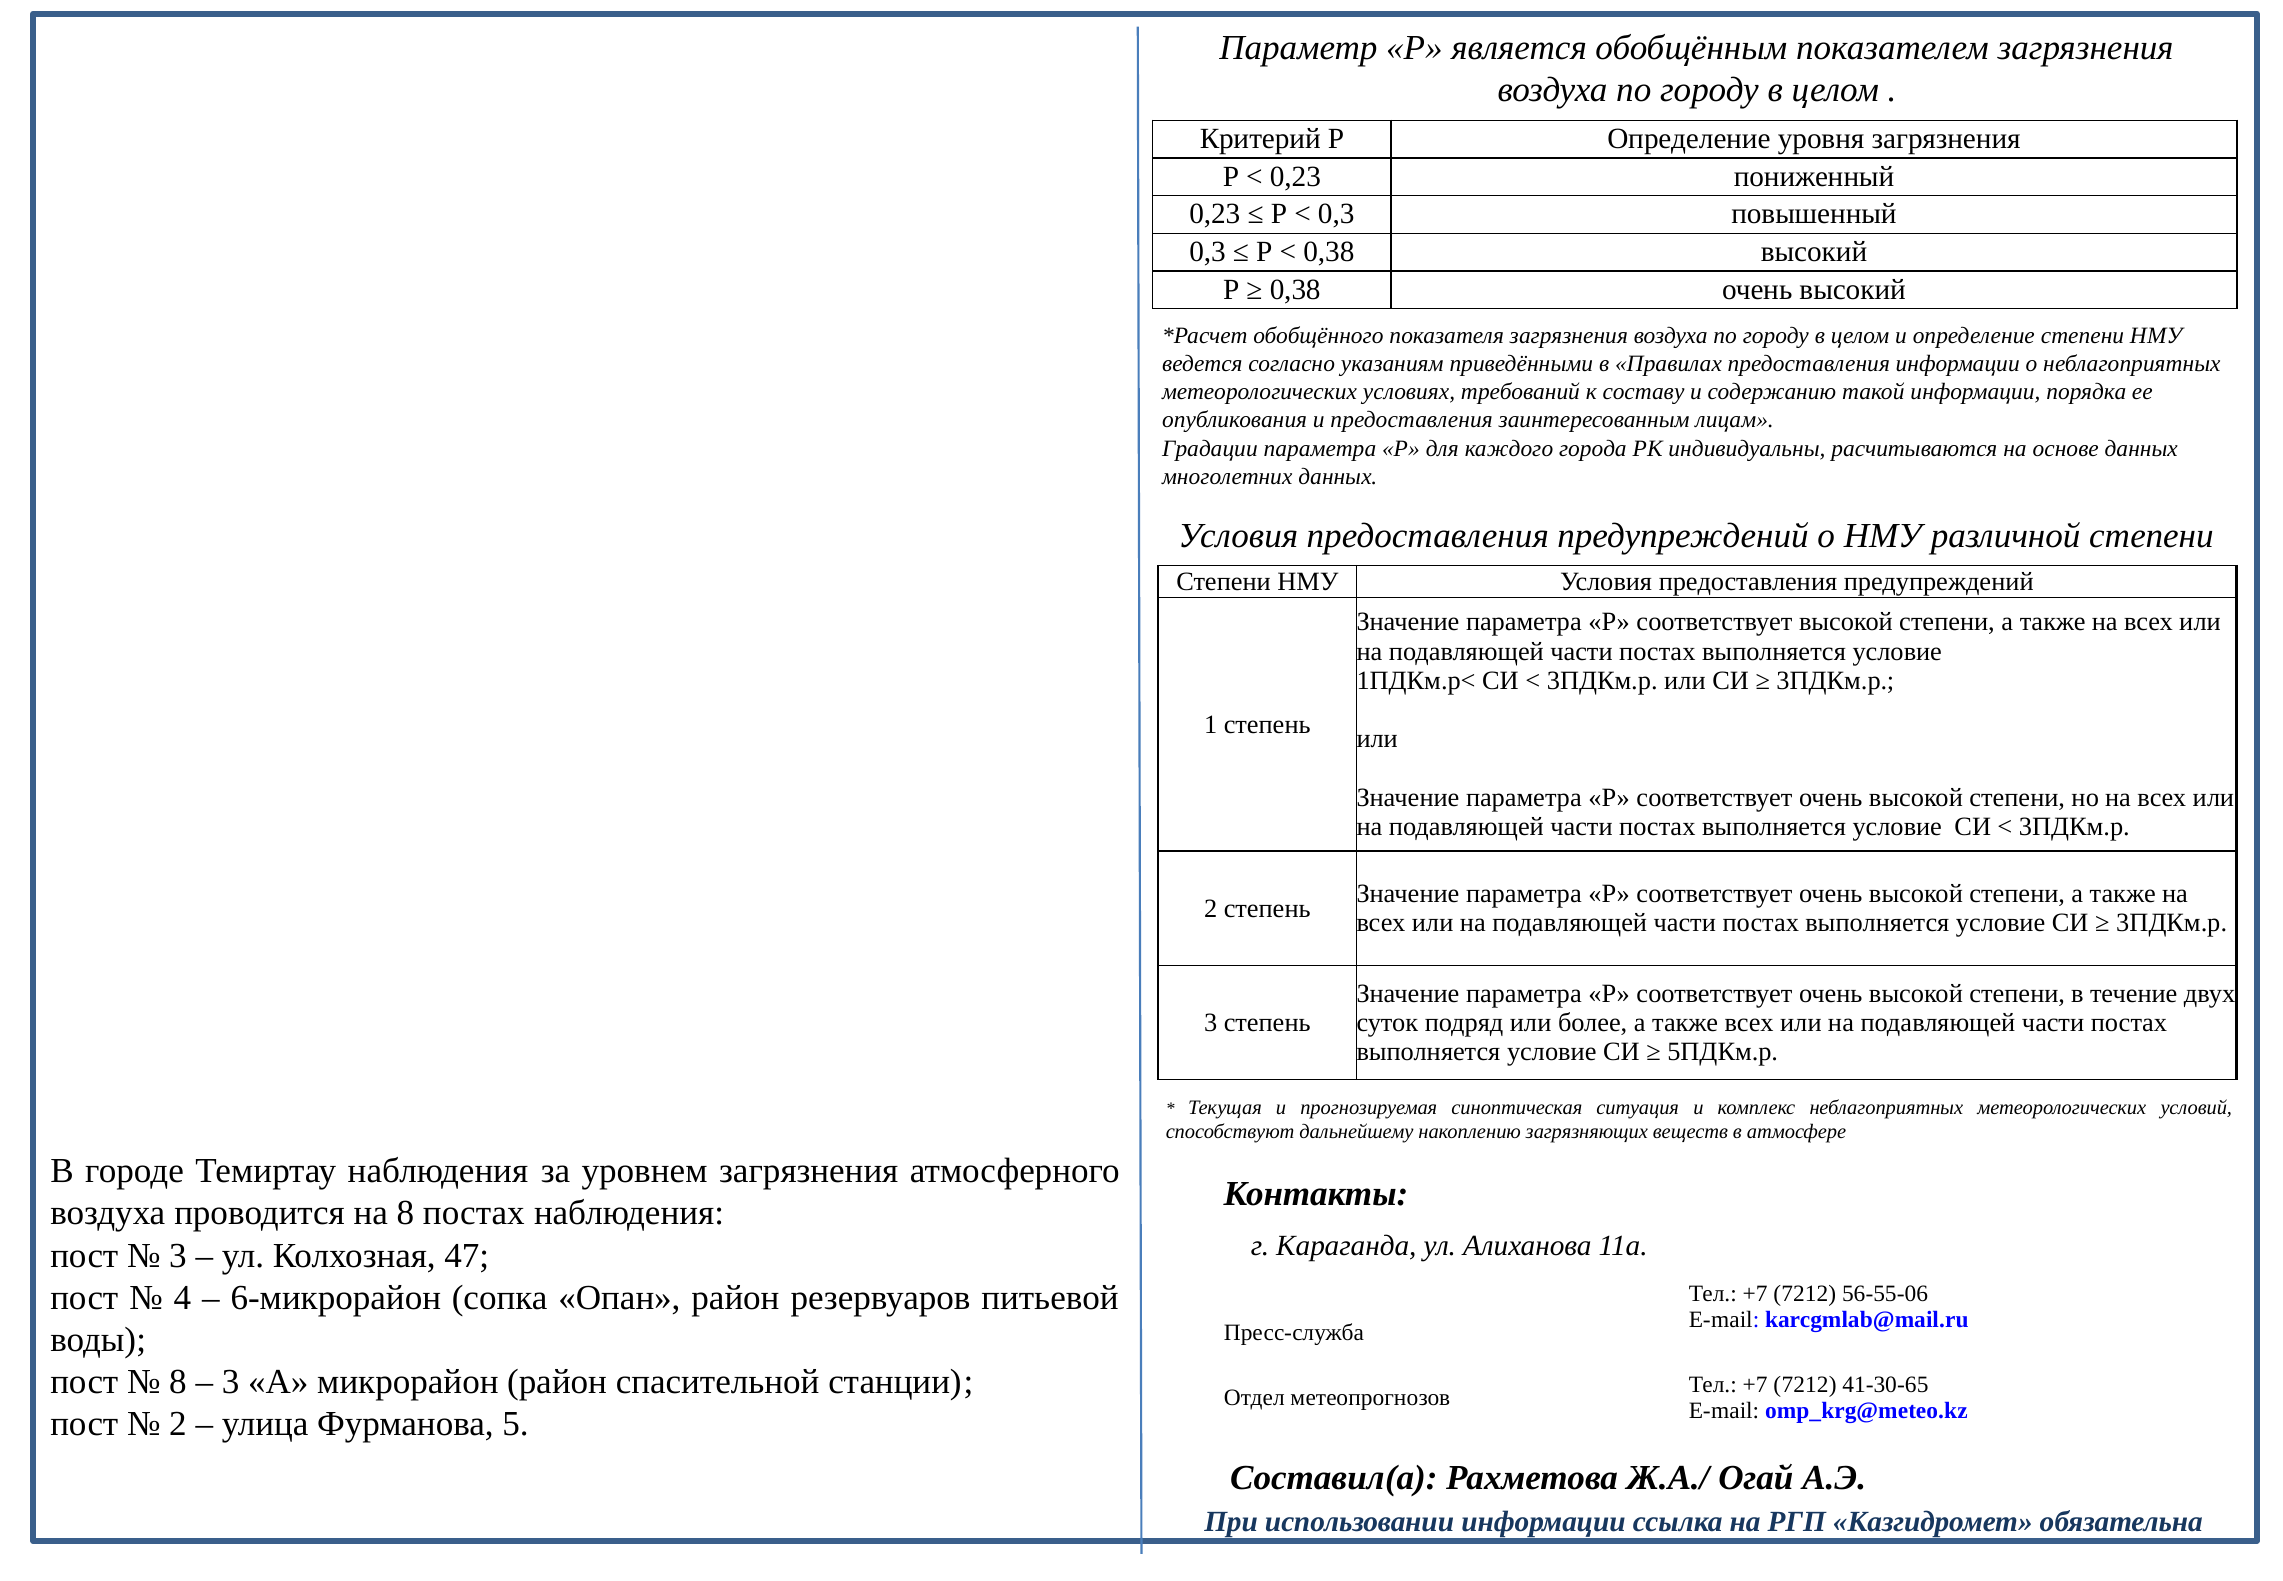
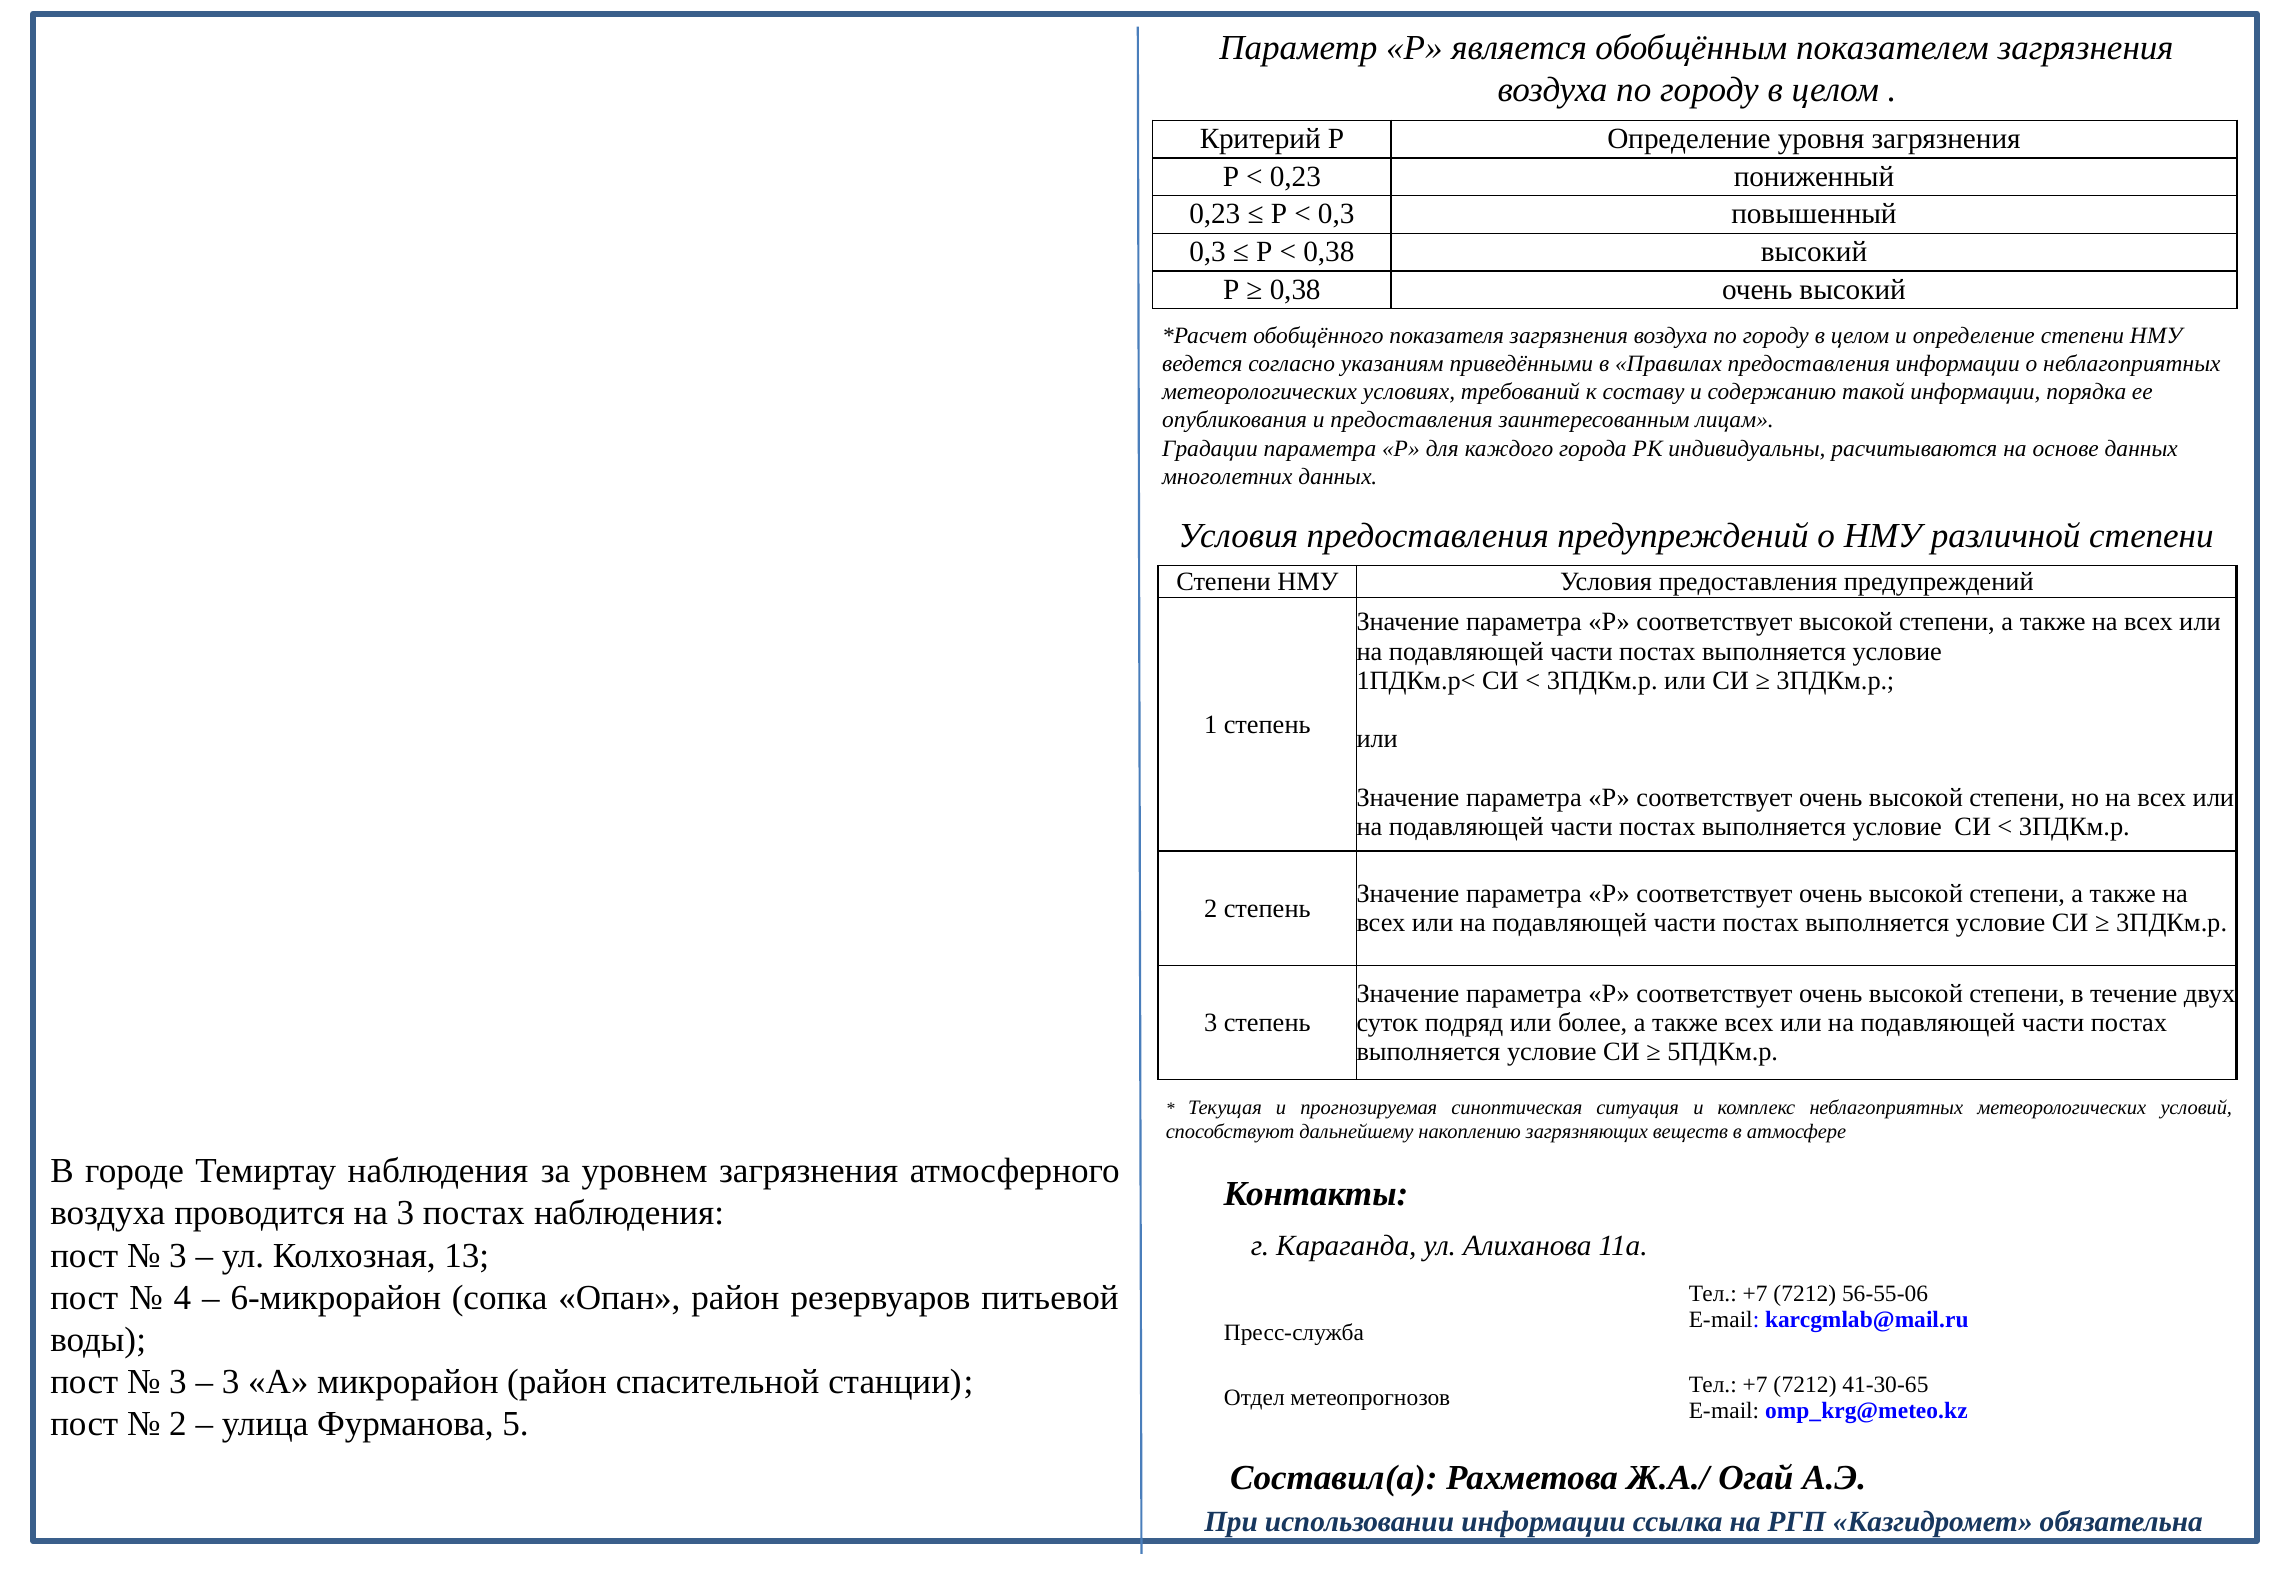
на 8: 8 -> 3
47: 47 -> 13
8 at (178, 1382): 8 -> 3
